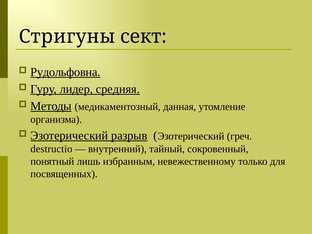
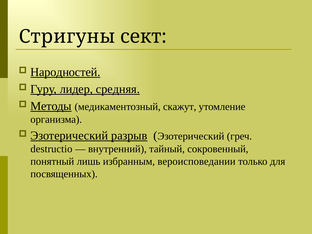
Рудольфовна: Рудольфовна -> Народностей
данная: данная -> скажут
невежественному: невежественному -> вероисповедании
